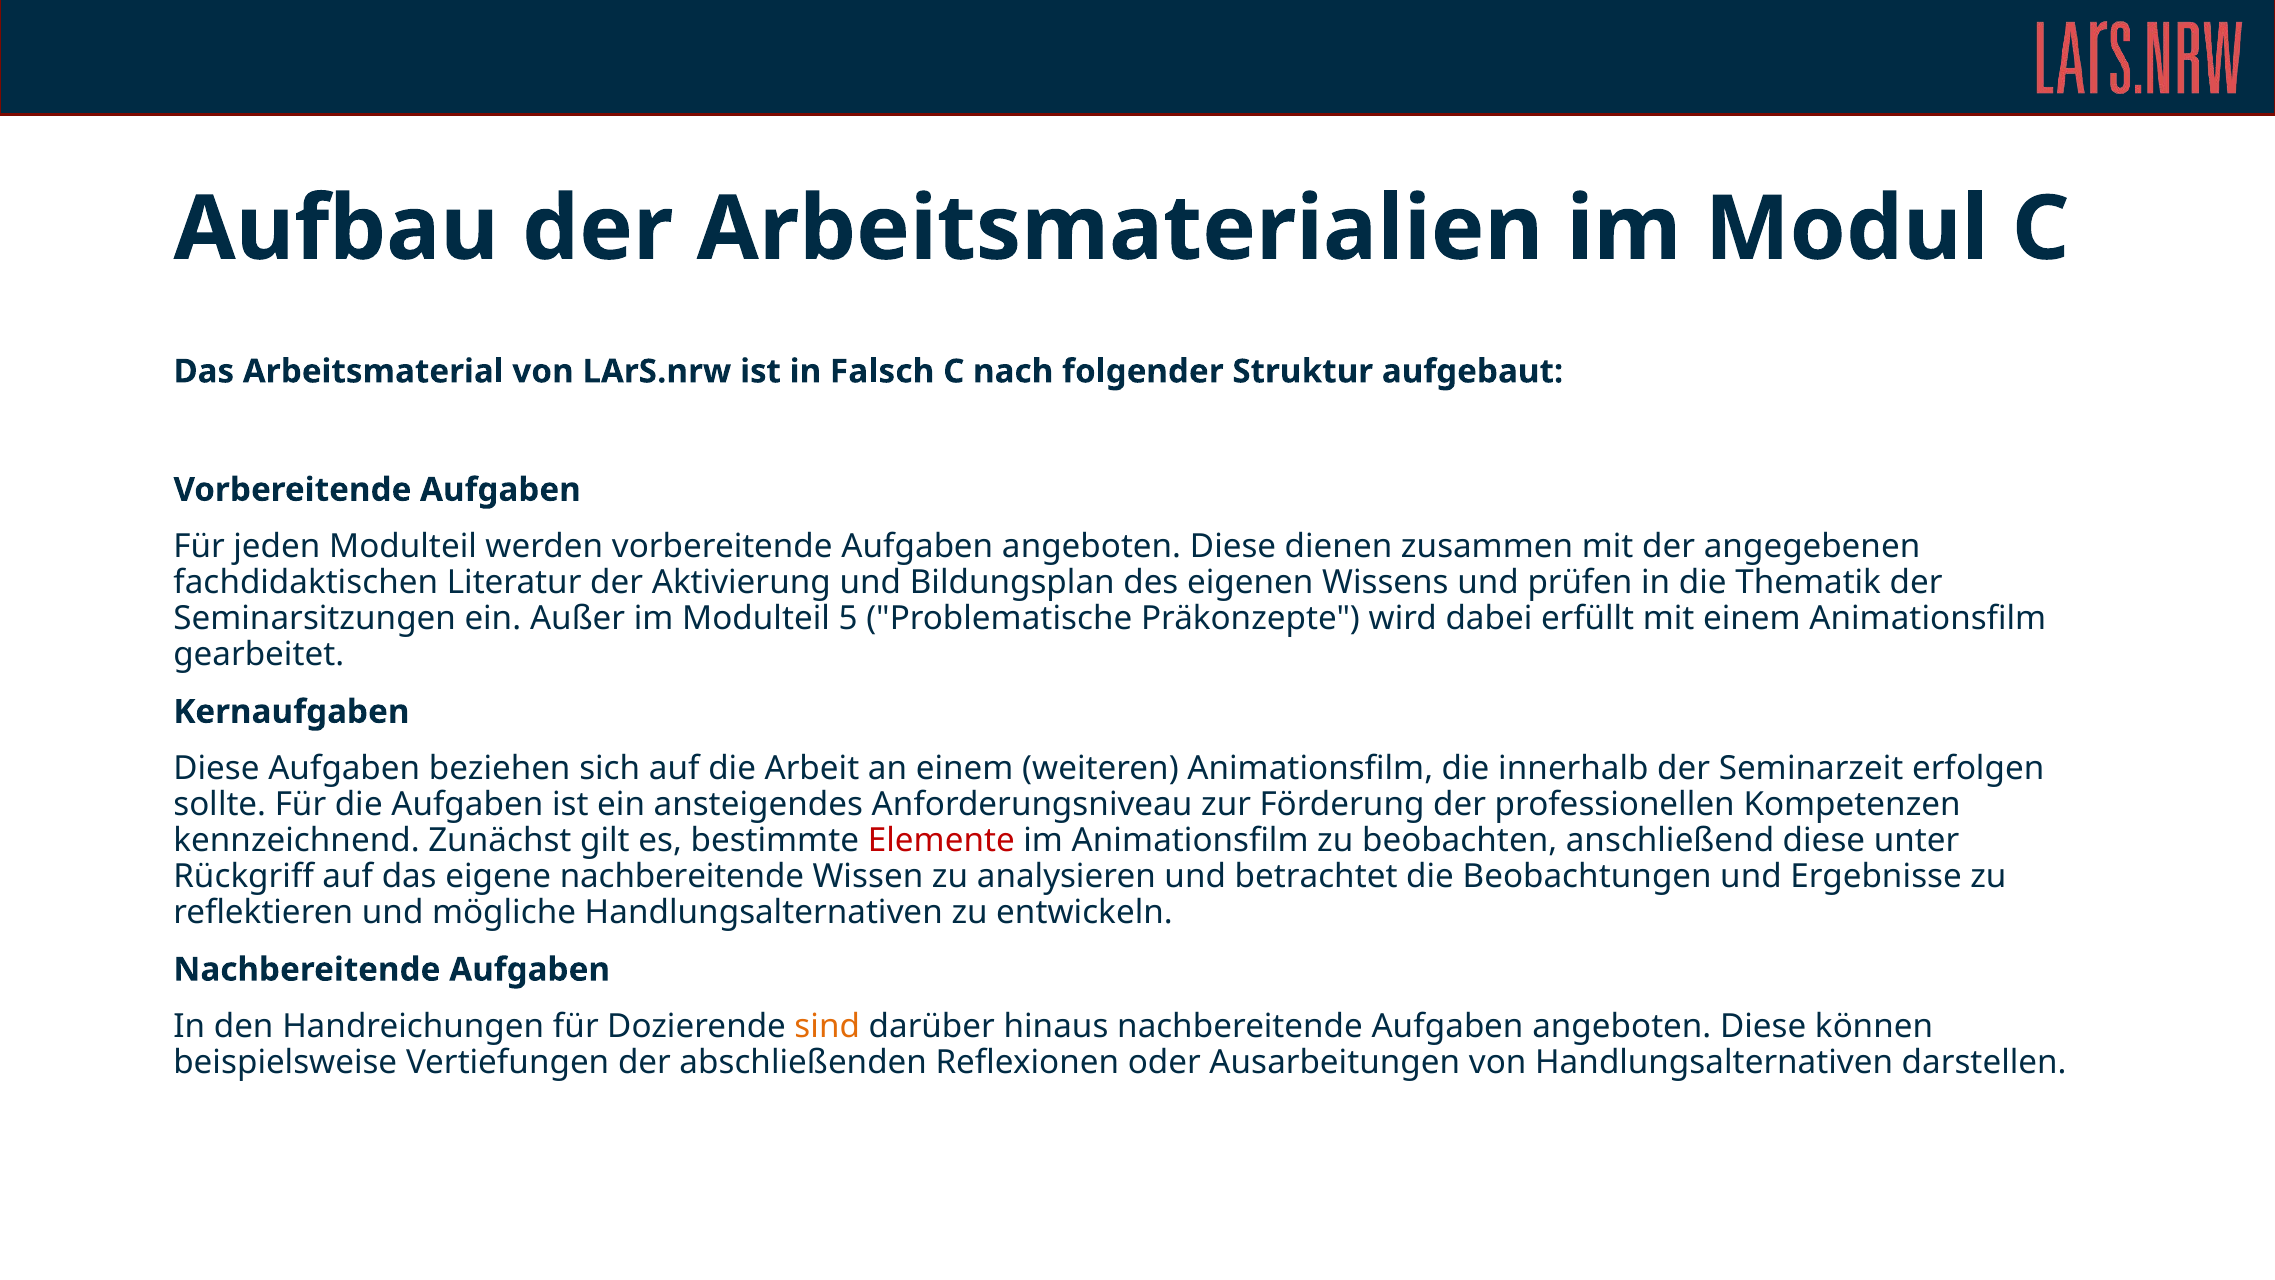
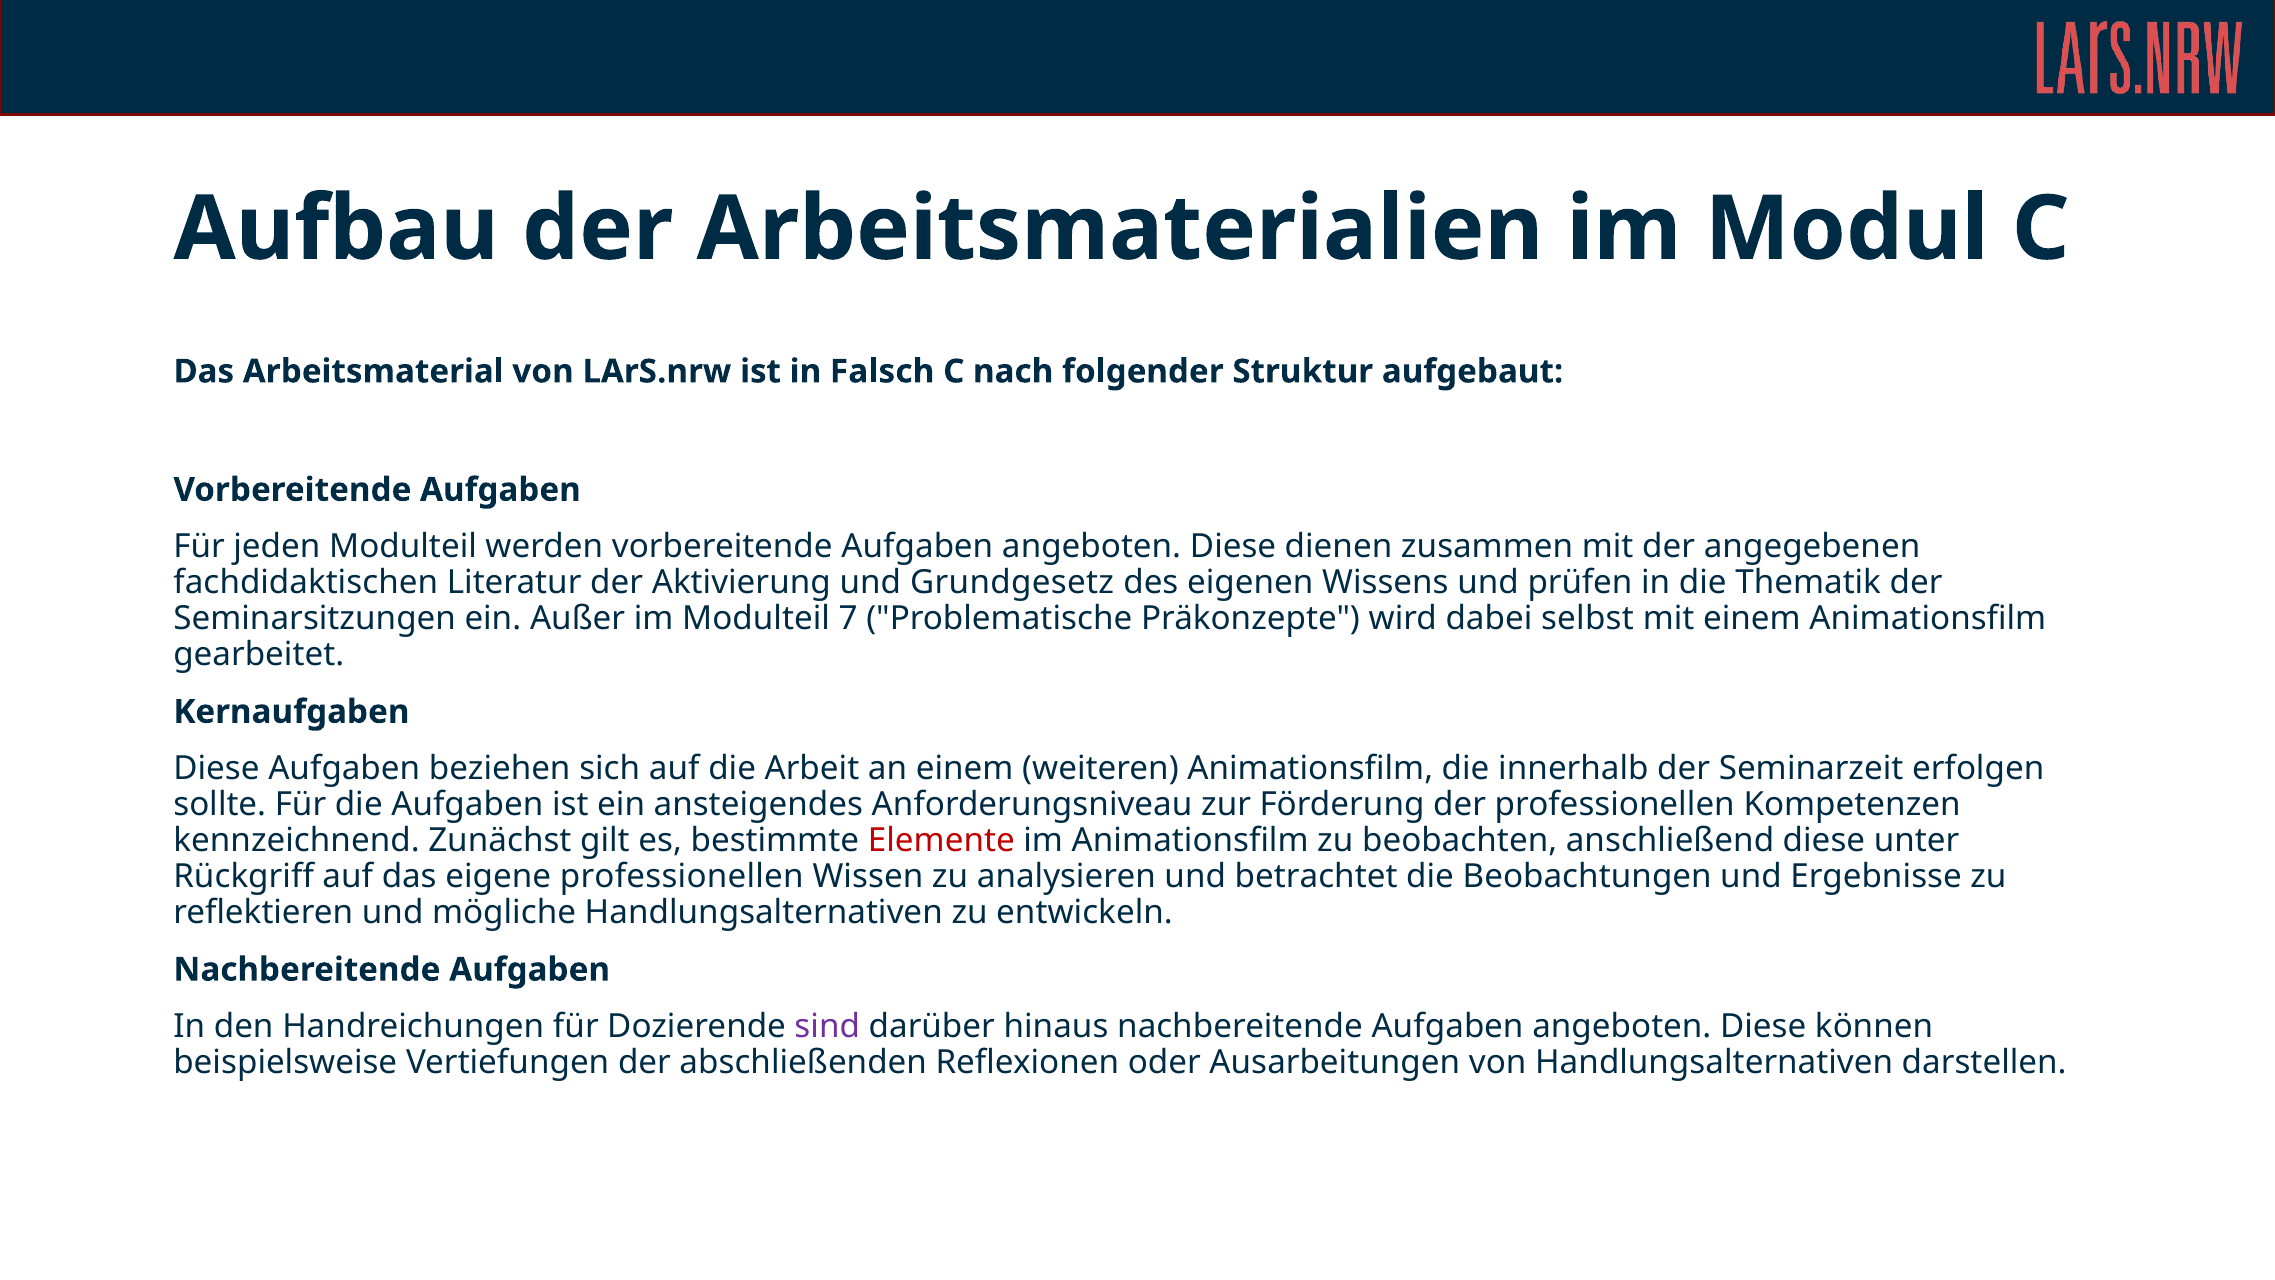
Bildungsplan: Bildungsplan -> Grundgesetz
5: 5 -> 7
erfüllt: erfüllt -> selbst
eigene nachbereitende: nachbereitende -> professionellen
sind colour: orange -> purple
